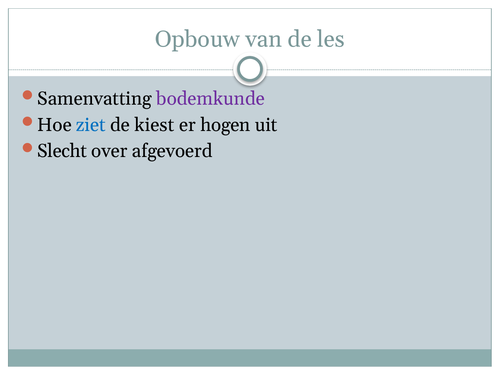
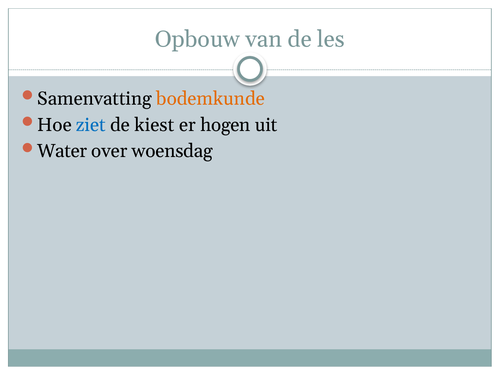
bodemkunde colour: purple -> orange
Slecht: Slecht -> Water
afgevoerd: afgevoerd -> woensdag
